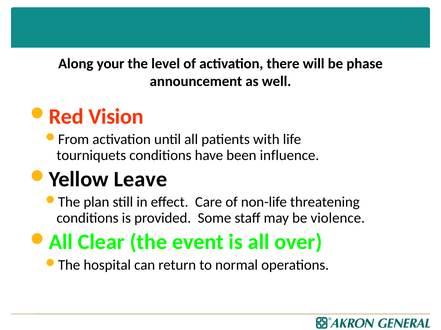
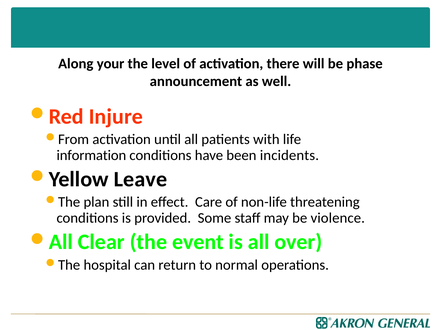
Vision: Vision -> Injure
tourniquets: tourniquets -> information
influence: influence -> incidents
